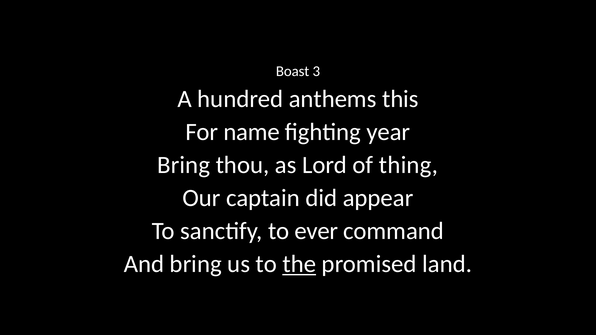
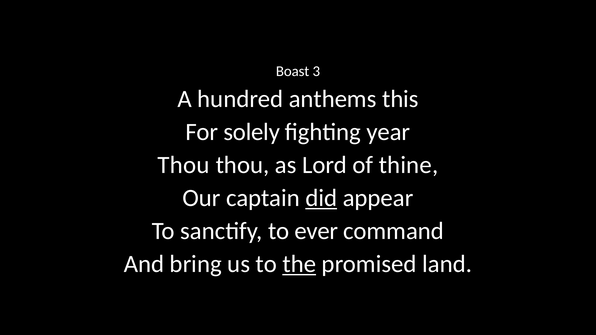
name: name -> solely
Bring at (184, 165): Bring -> Thou
thing: thing -> thine
did underline: none -> present
